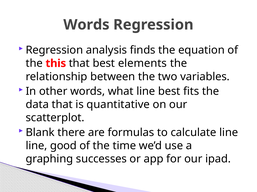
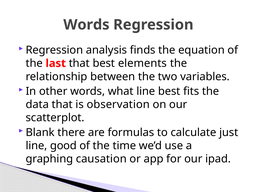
this: this -> last
quantitative: quantitative -> observation
calculate line: line -> just
successes: successes -> causation
